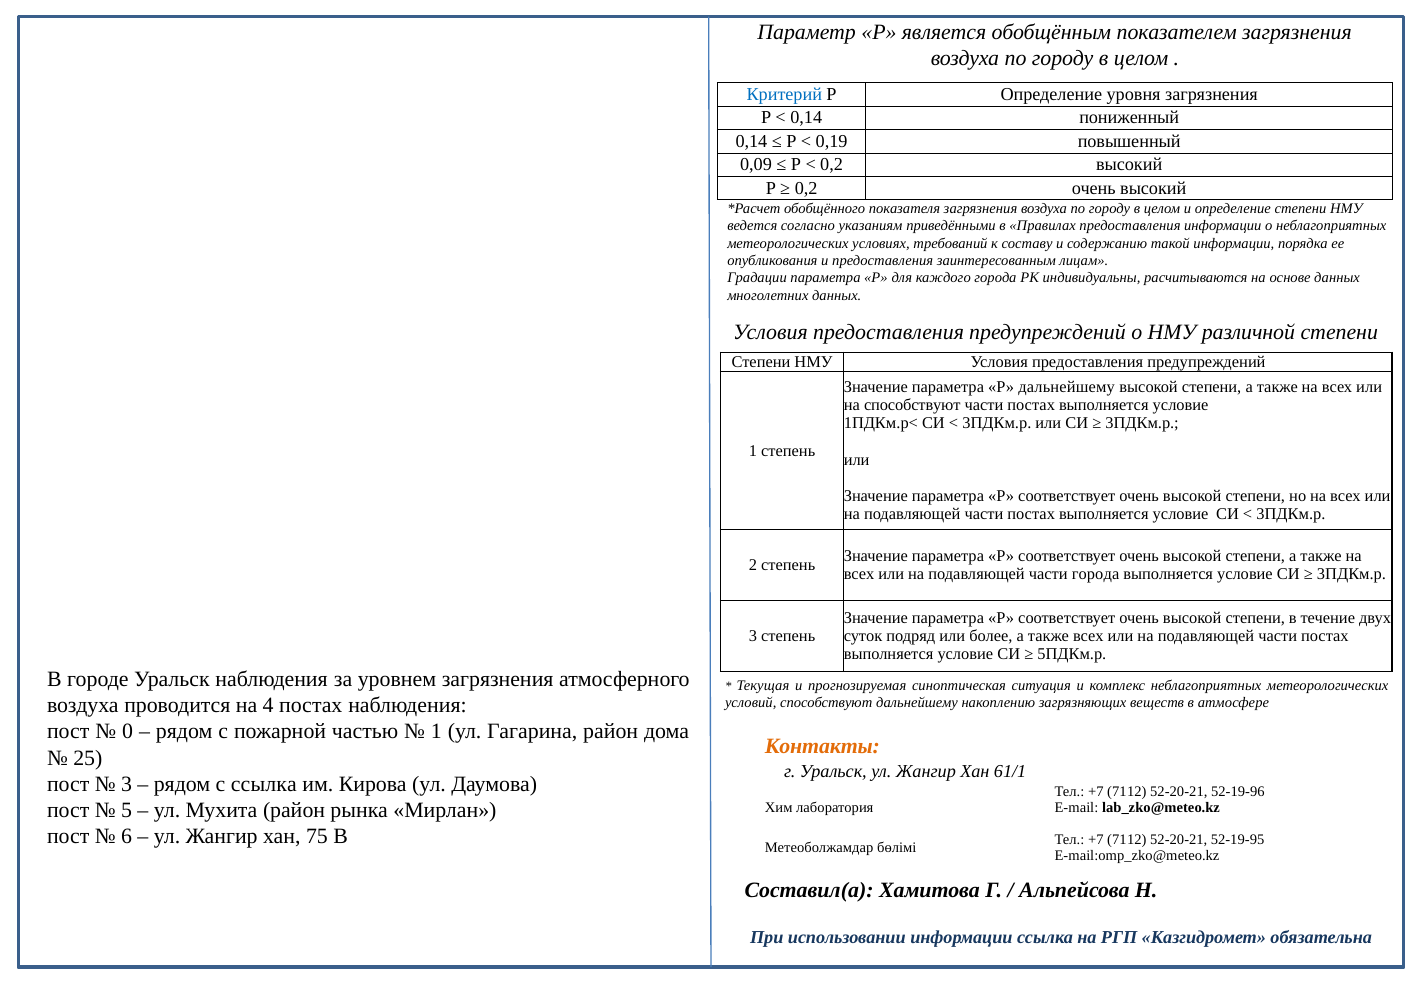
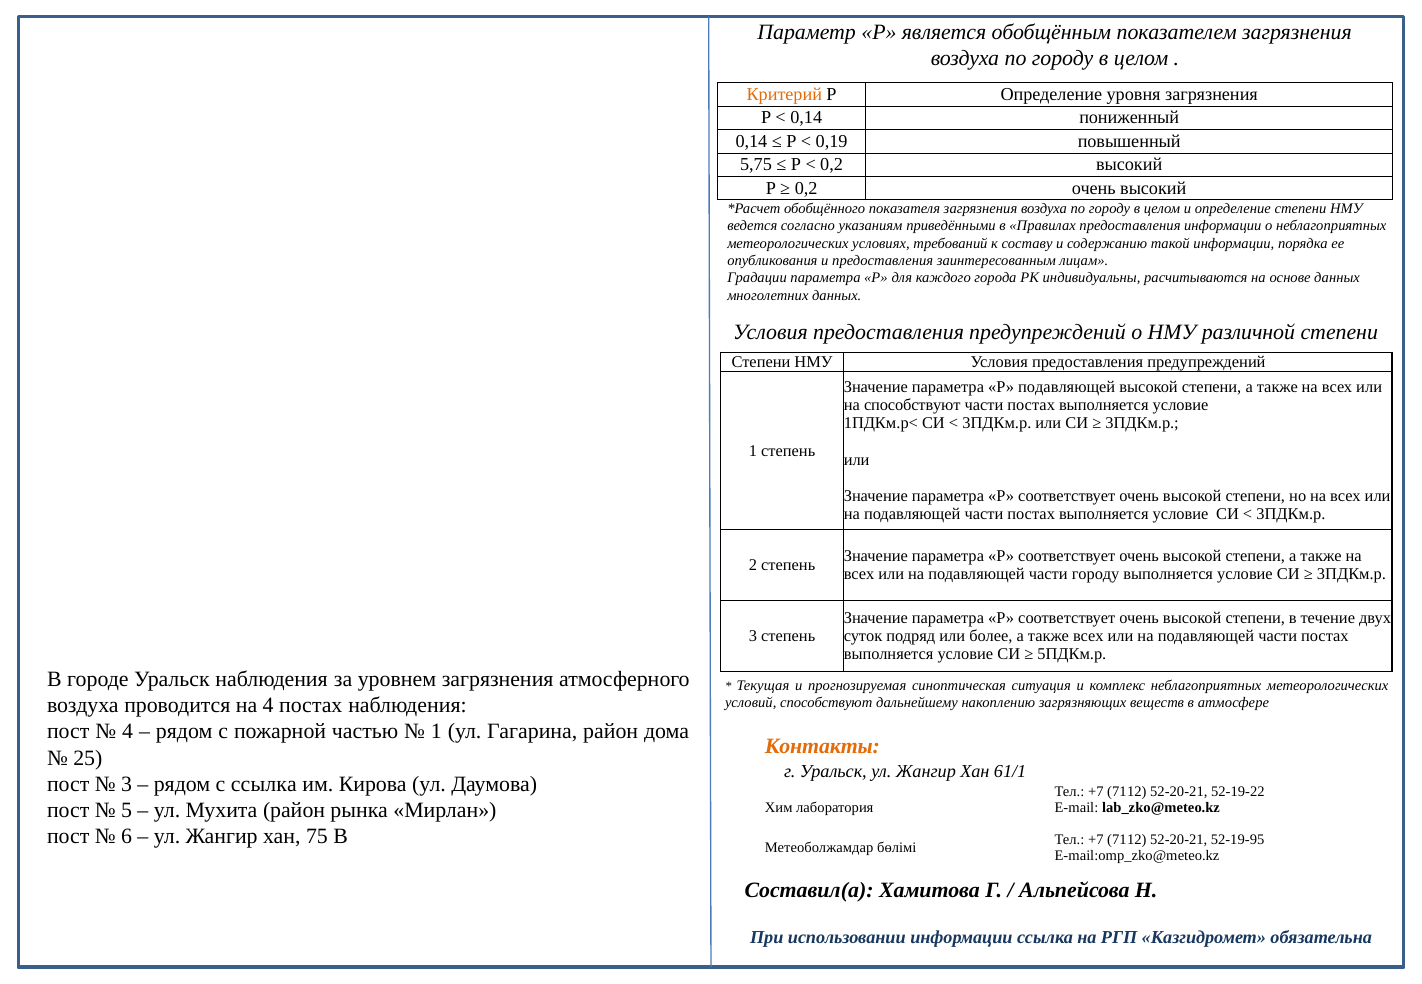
Критерий colour: blue -> orange
0,09: 0,09 -> 5,75
Р дальнейшему: дальнейшему -> подавляющей
части города: города -> городу
0 at (128, 732): 0 -> 4
52-19-96: 52-19-96 -> 52-19-22
